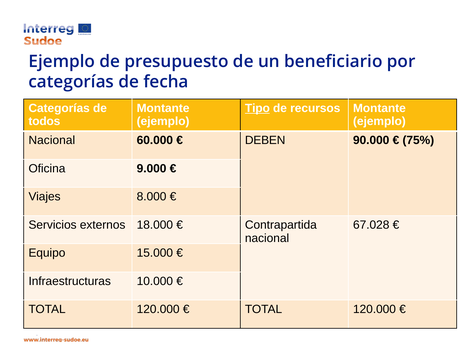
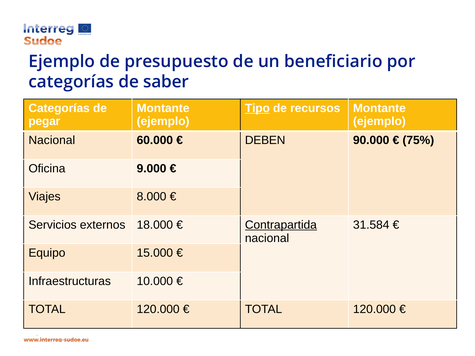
fecha: fecha -> saber
todos: todos -> pegar
Contrapartida underline: none -> present
67.028: 67.028 -> 31.584
